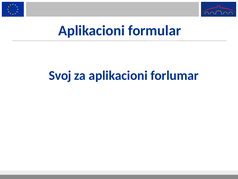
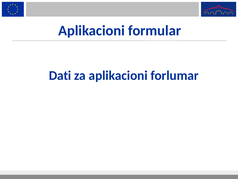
Svoj: Svoj -> Dati
